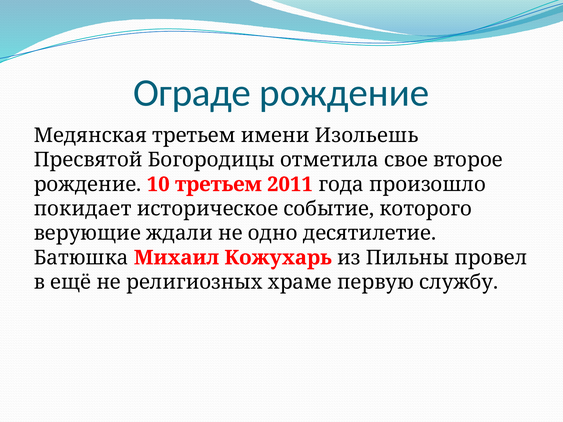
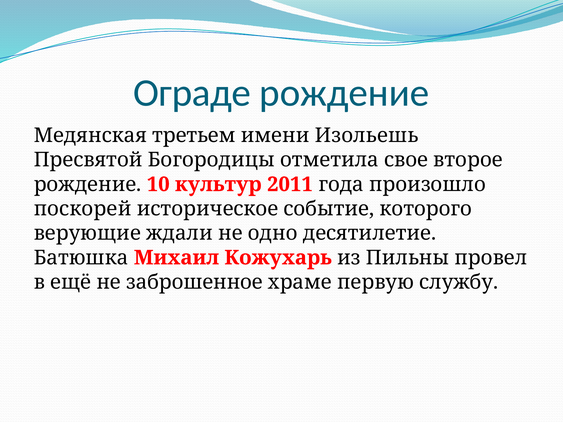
10 третьем: третьем -> культур
покидает: покидает -> поскорей
религиозных: религиозных -> заброшенное
